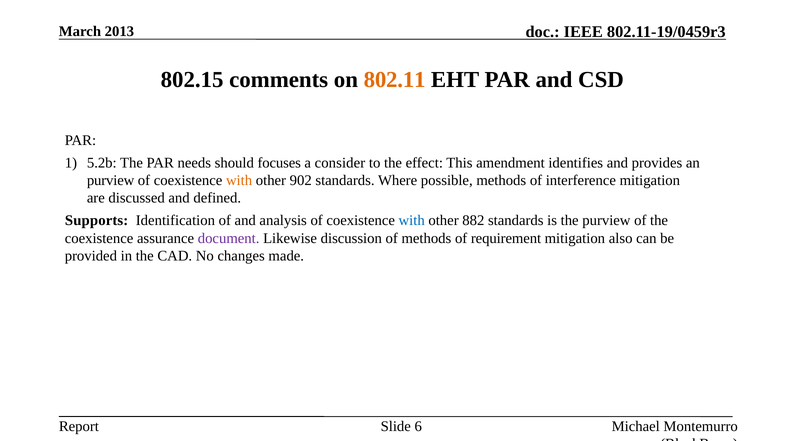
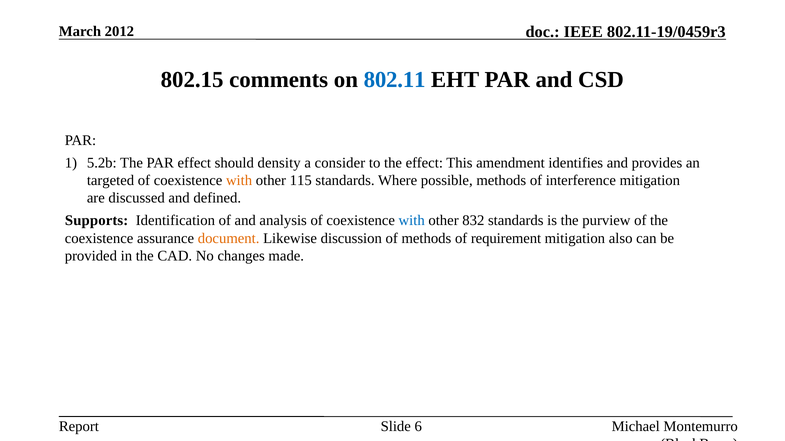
2013: 2013 -> 2012
802.11 colour: orange -> blue
PAR needs: needs -> effect
focuses: focuses -> density
purview at (111, 181): purview -> targeted
902: 902 -> 115
882: 882 -> 832
document colour: purple -> orange
